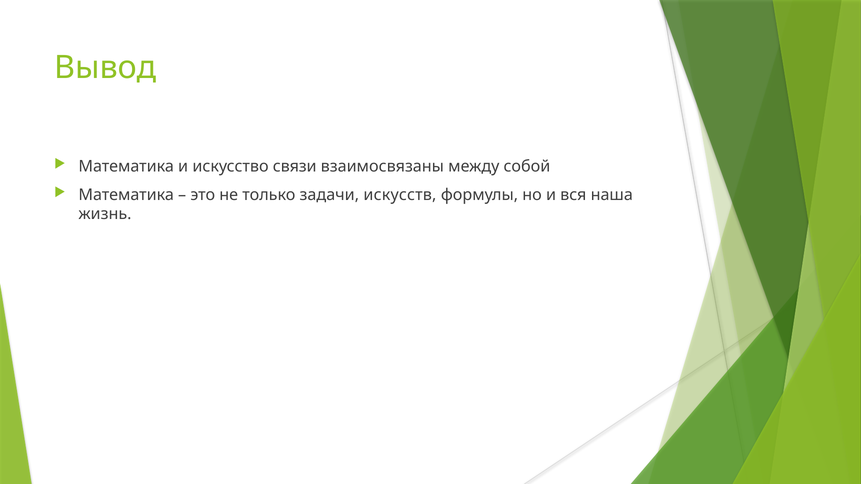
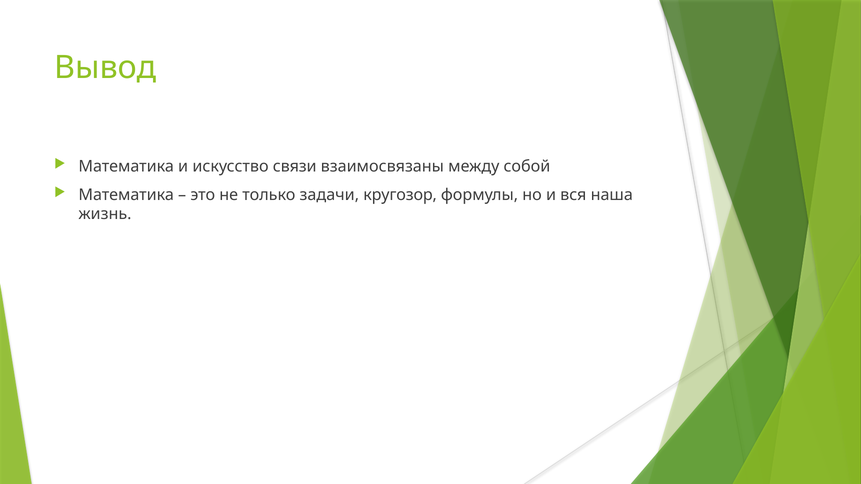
искусств: искусств -> кругозор
